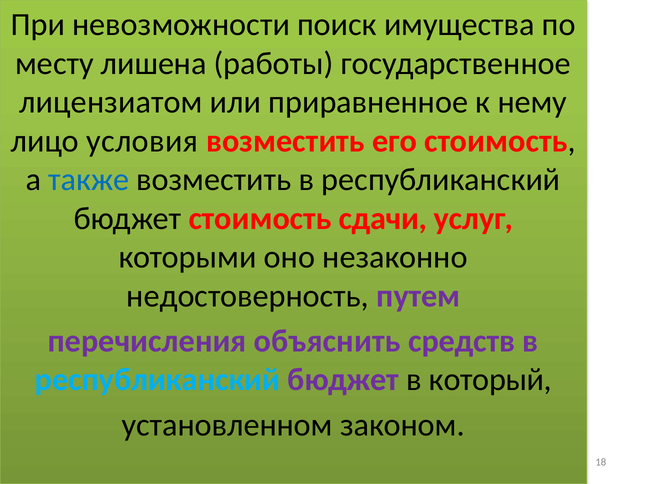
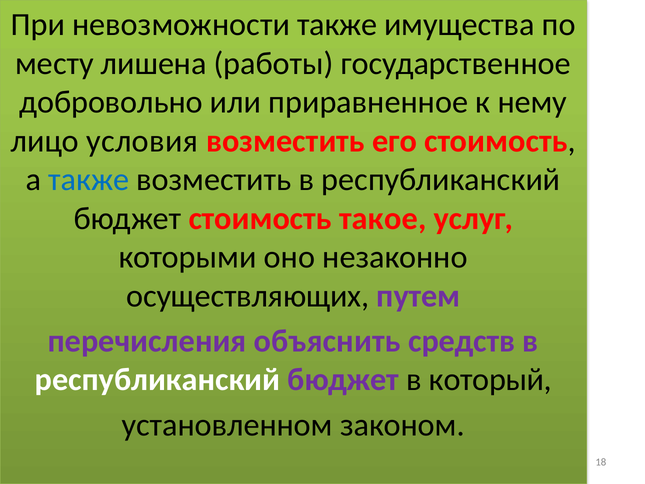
невозможности поиск: поиск -> также
лицензиатом: лицензиатом -> добровольно
сдачи: сдачи -> такое
недостоверность: недостоверность -> осуществляющих
республиканский at (158, 380) colour: light blue -> white
